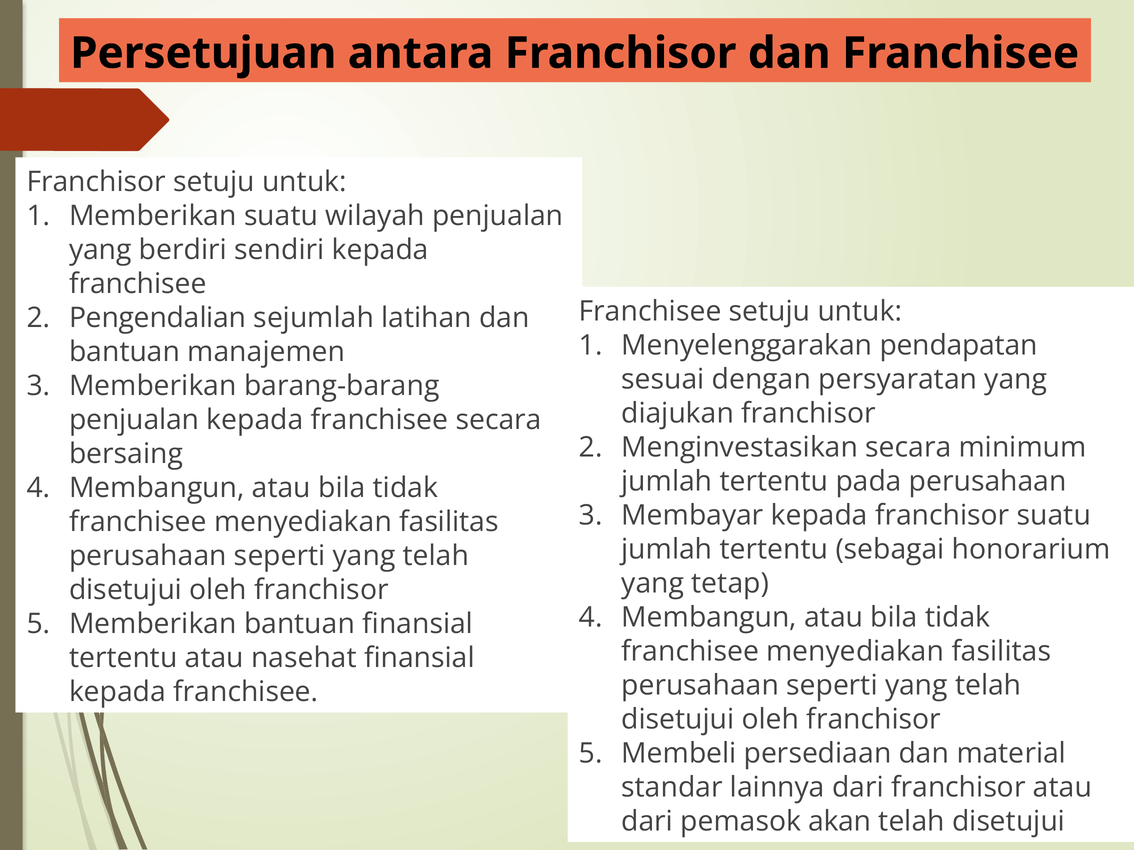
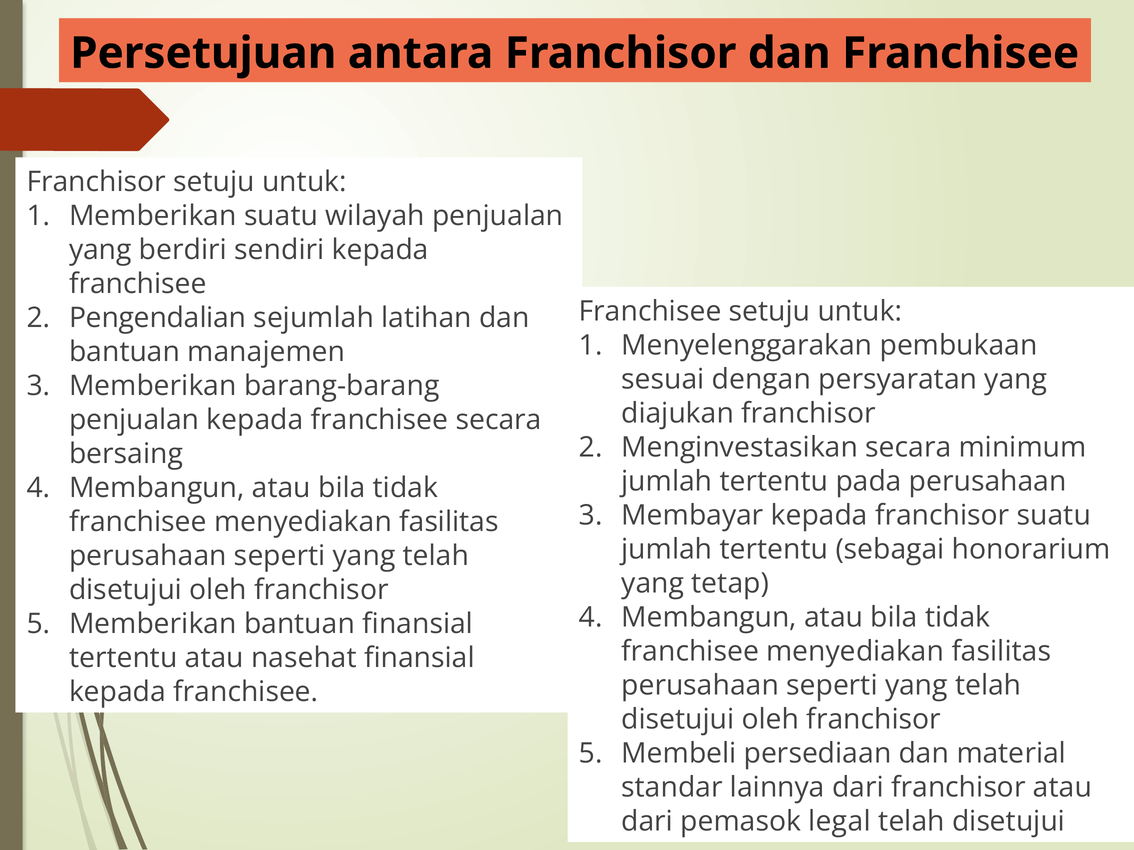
pendapatan: pendapatan -> pembukaan
akan: akan -> legal
